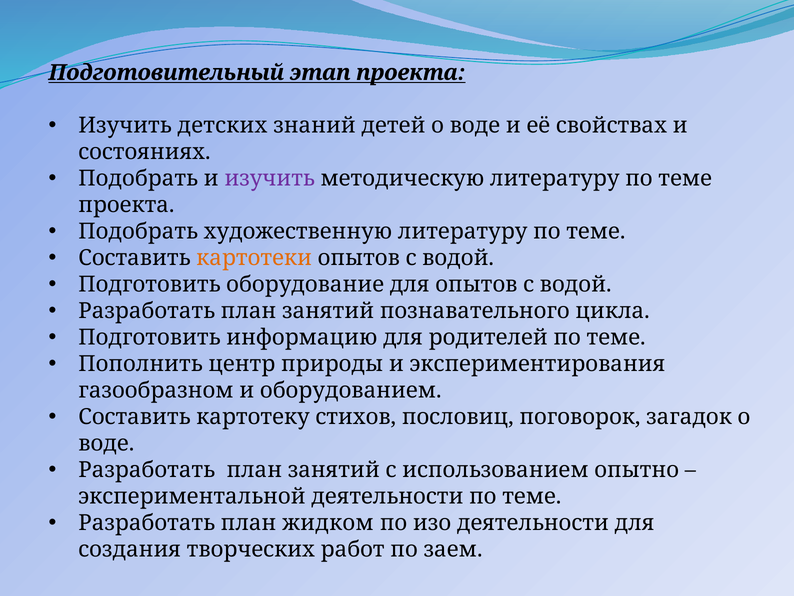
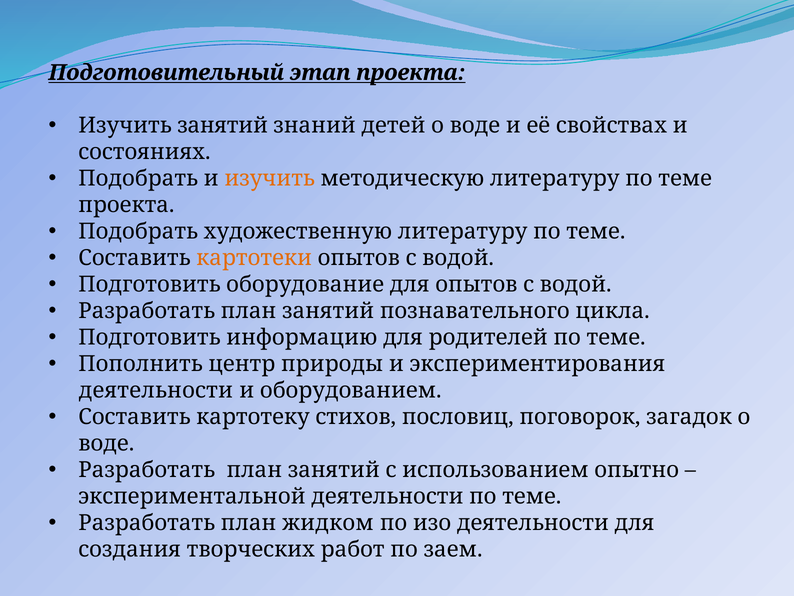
Изучить детских: детских -> занятий
изучить at (270, 178) colour: purple -> orange
газообразном at (156, 390): газообразном -> деятельности
